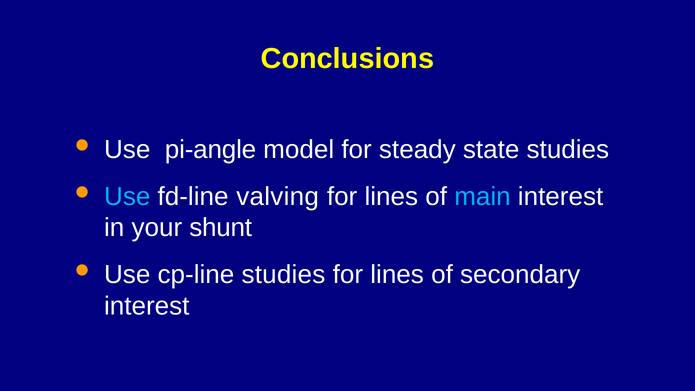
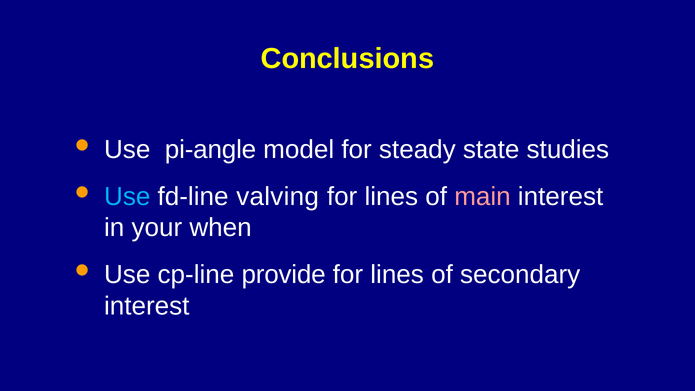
main colour: light blue -> pink
shunt: shunt -> when
cp-line studies: studies -> provide
